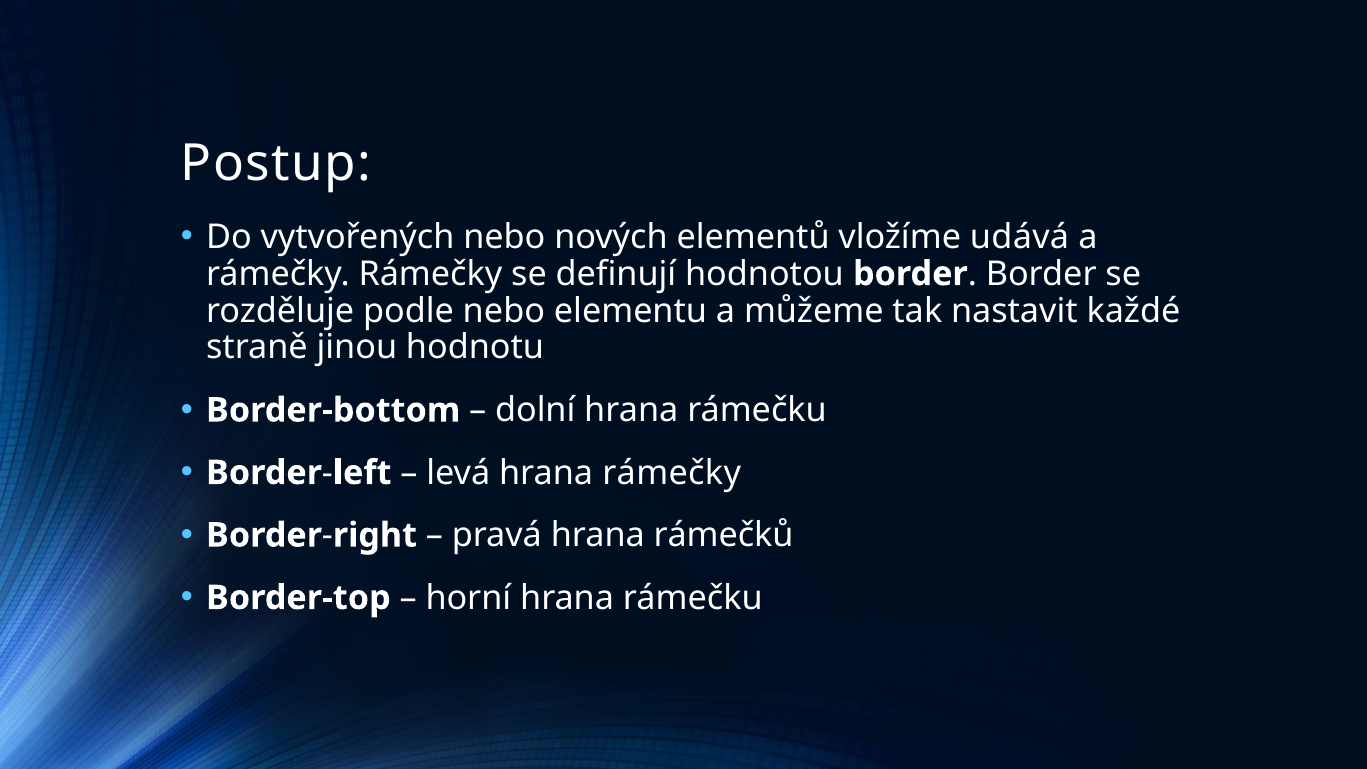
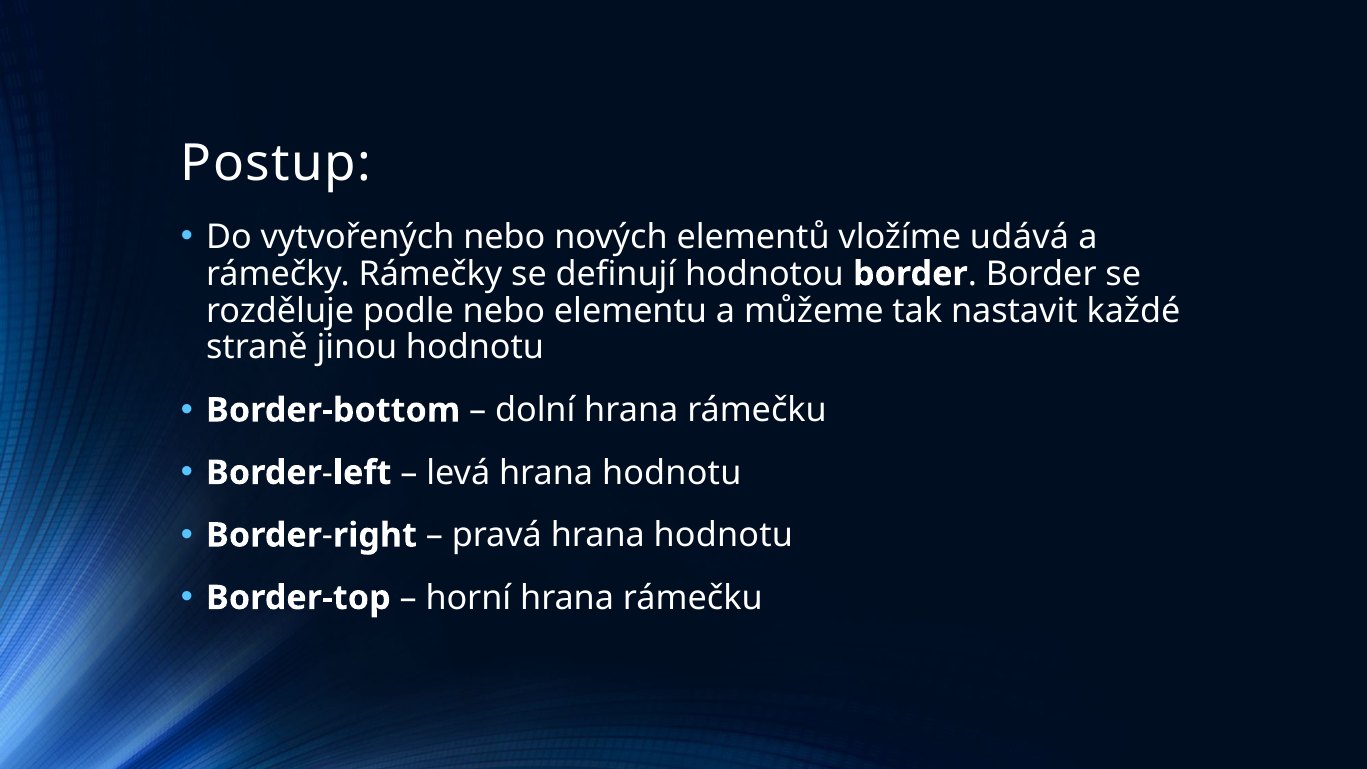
levá hrana rámečky: rámečky -> hodnotu
pravá hrana rámečků: rámečků -> hodnotu
